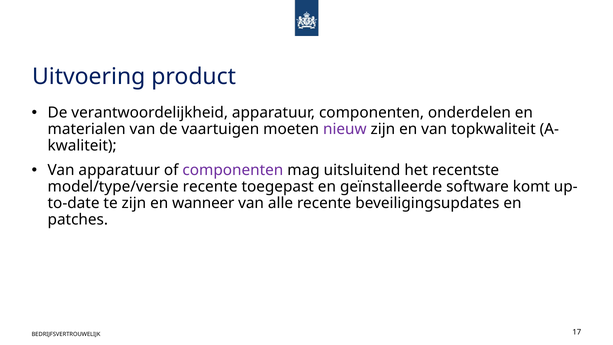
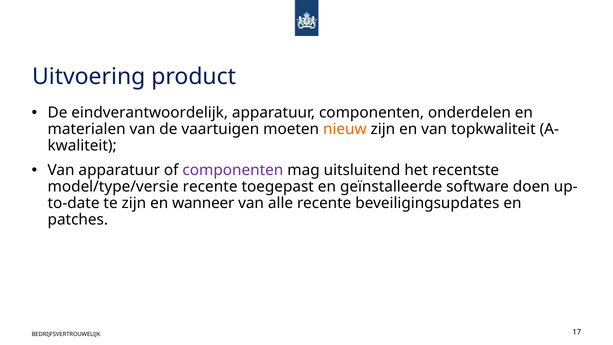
verantwoordelijkheid: verantwoordelijkheid -> eindverantwoordelijk
nieuw colour: purple -> orange
komt: komt -> doen
